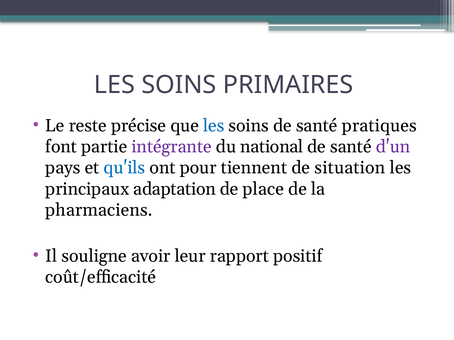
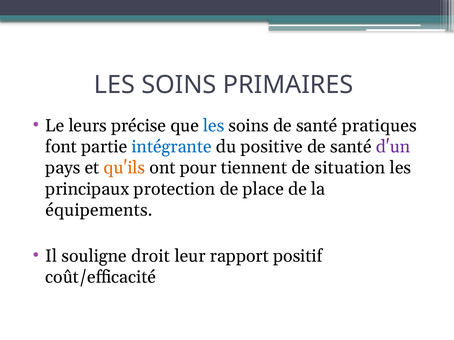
reste: reste -> leurs
intégrante colour: purple -> blue
national: national -> positive
qu'ils colour: blue -> orange
adaptation: adaptation -> protection
pharmaciens: pharmaciens -> équipements
avoir: avoir -> droit
